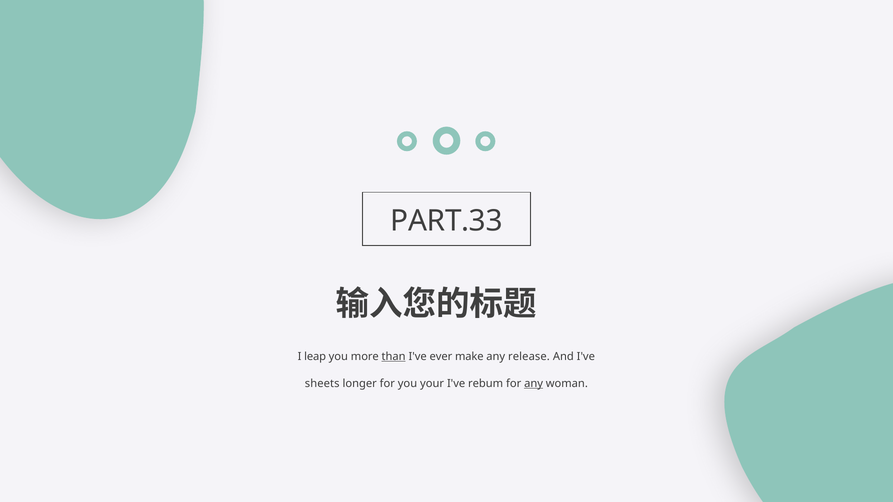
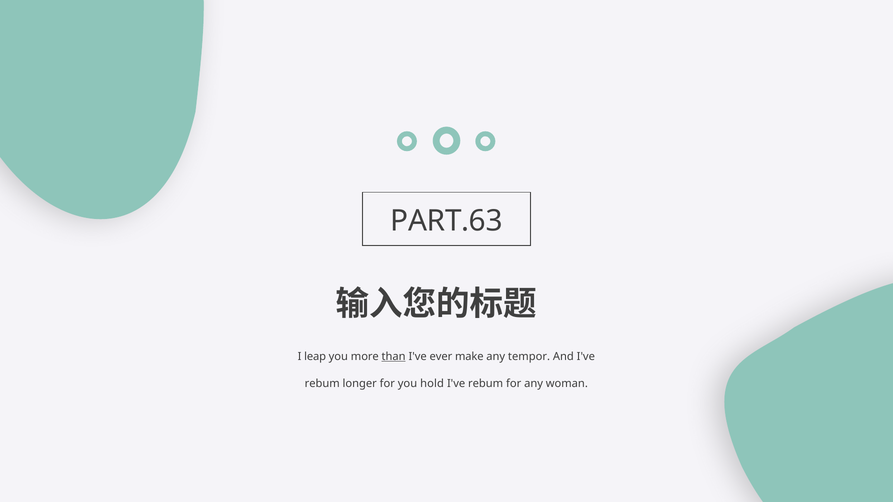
PART.33: PART.33 -> PART.63
release: release -> tempor
sheets at (322, 384): sheets -> rebum
your: your -> hold
any at (534, 384) underline: present -> none
